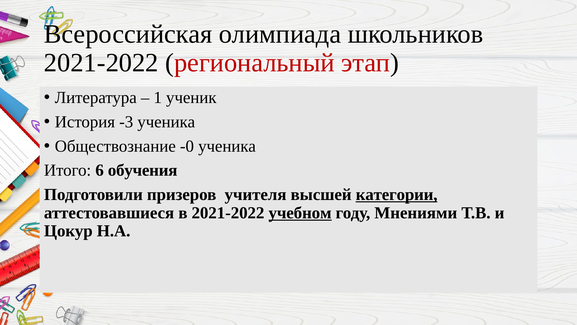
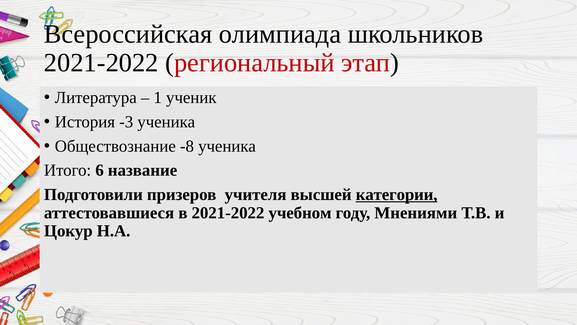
-0: -0 -> -8
обучения: обучения -> название
учебном underline: present -> none
